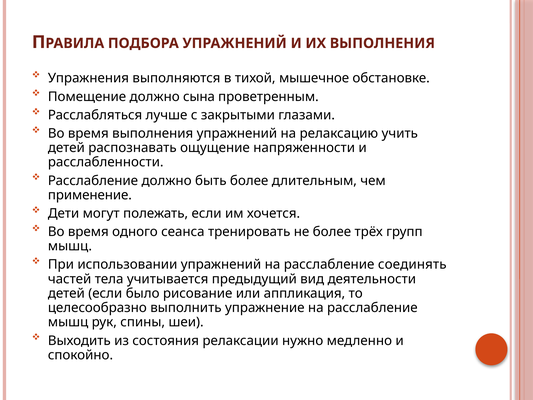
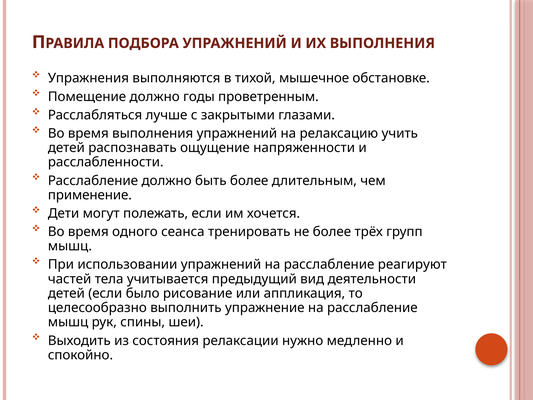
сына: сына -> годы
соединять: соединять -> реагируют
